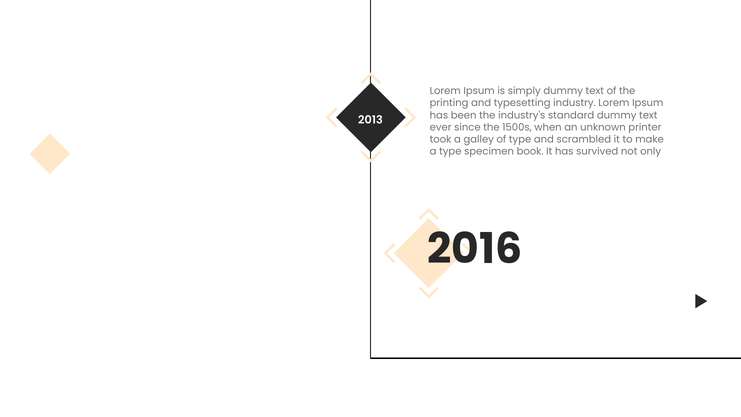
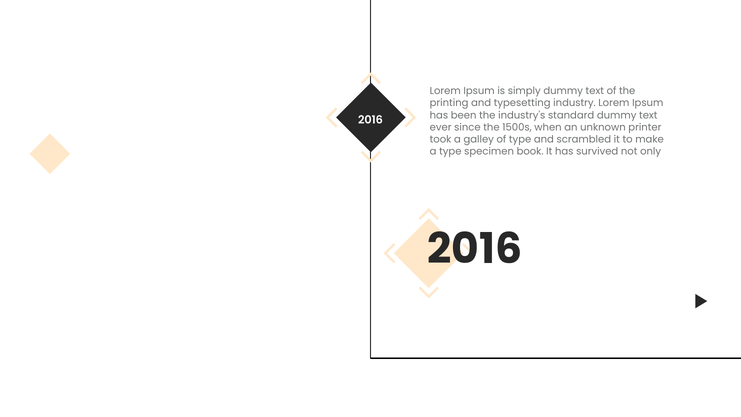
2013 at (370, 120): 2013 -> 2016
